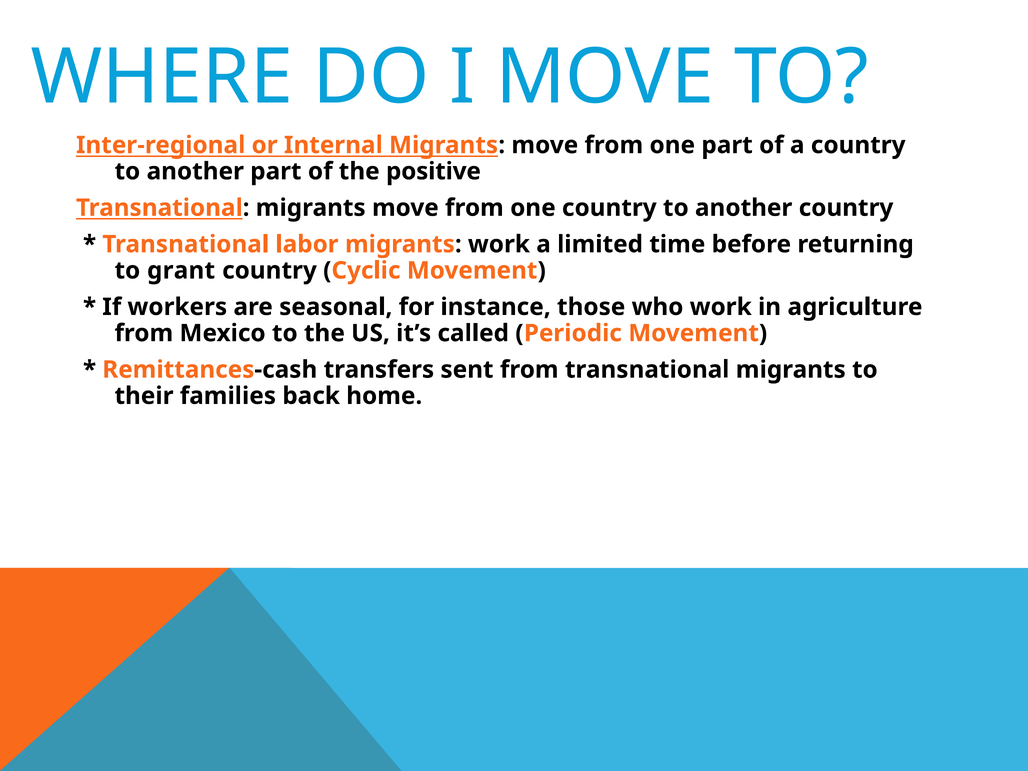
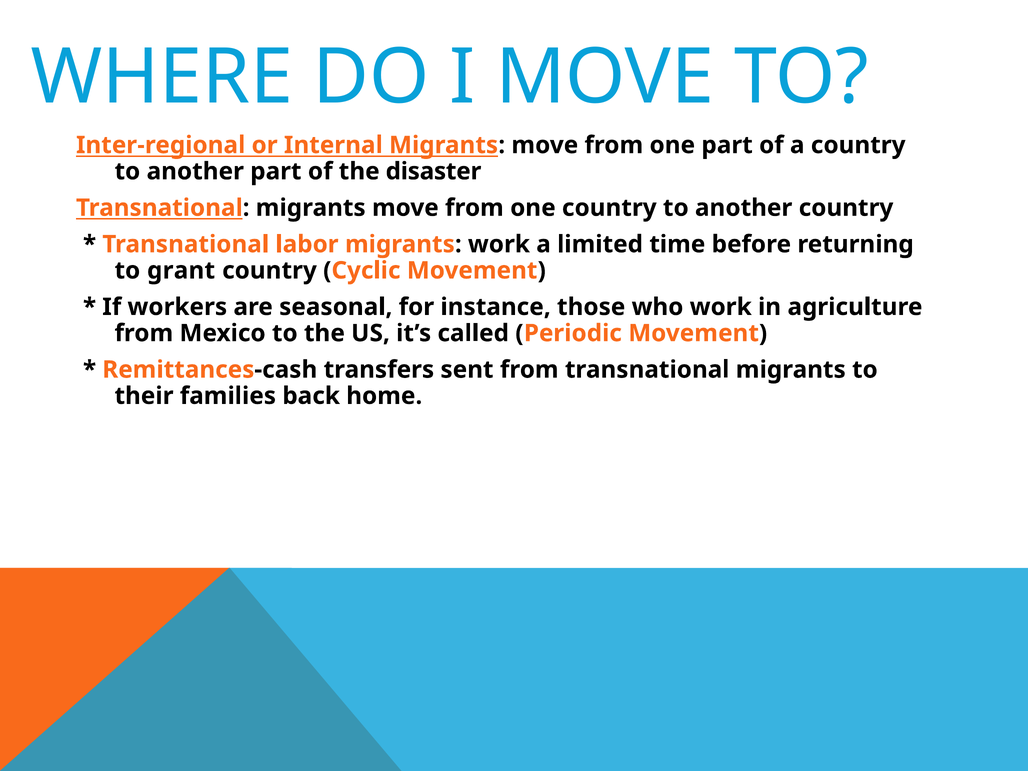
positive: positive -> disaster
